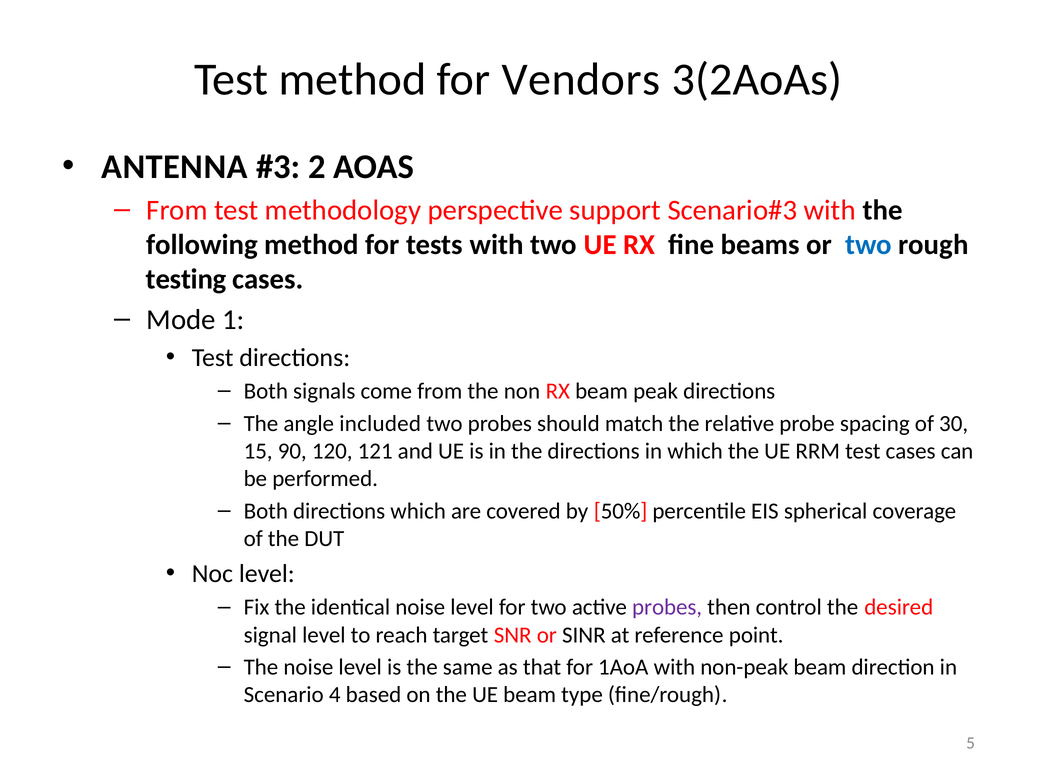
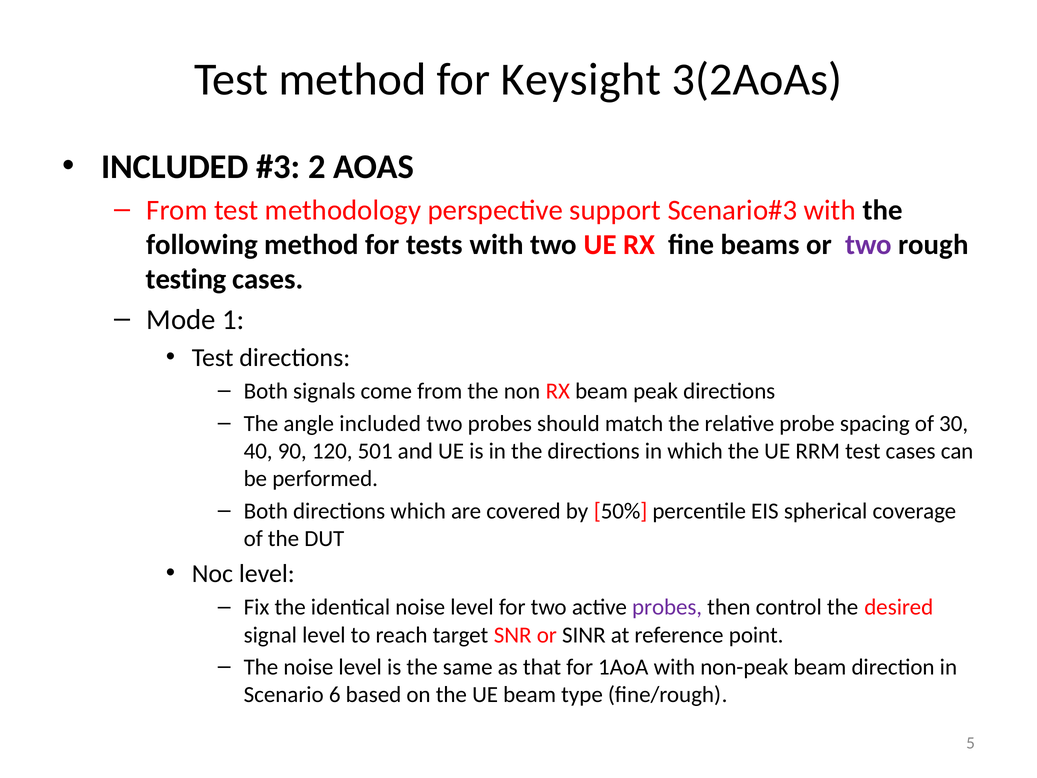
Vendors: Vendors -> Keysight
ANTENNA at (174, 167): ANTENNA -> INCLUDED
two at (869, 245) colour: blue -> purple
15: 15 -> 40
121: 121 -> 501
4: 4 -> 6
